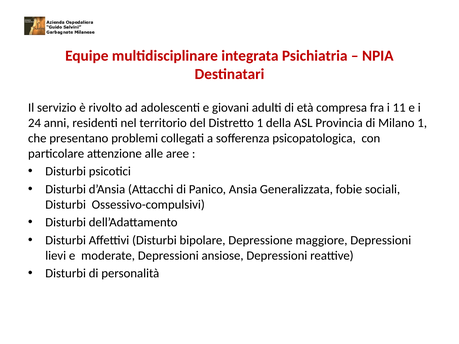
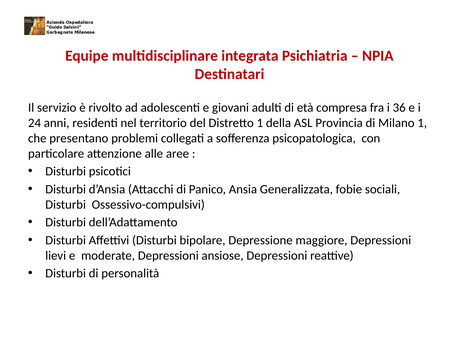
11: 11 -> 36
